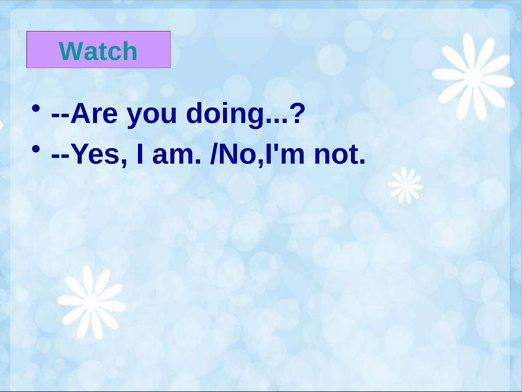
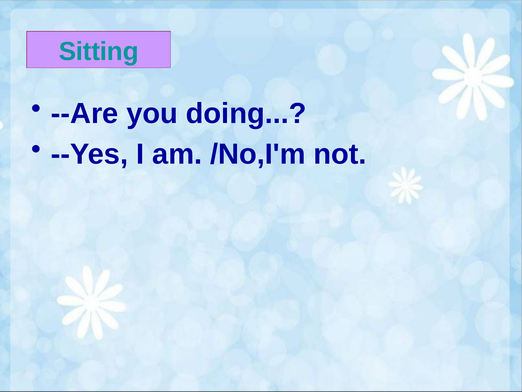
Watch: Watch -> Sitting
